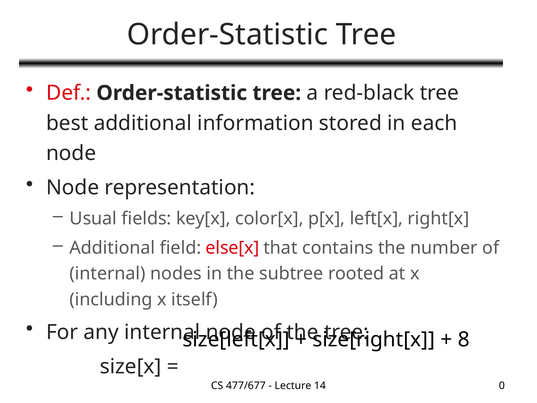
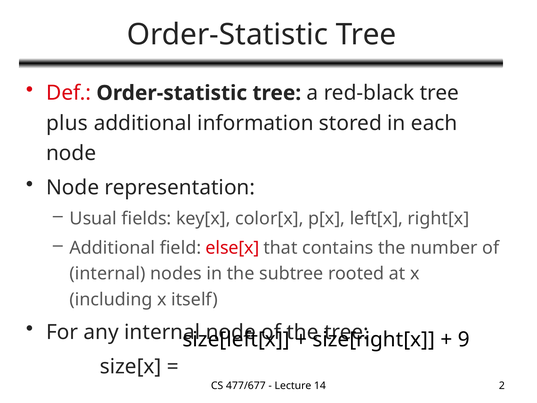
best: best -> plus
8: 8 -> 9
0: 0 -> 2
